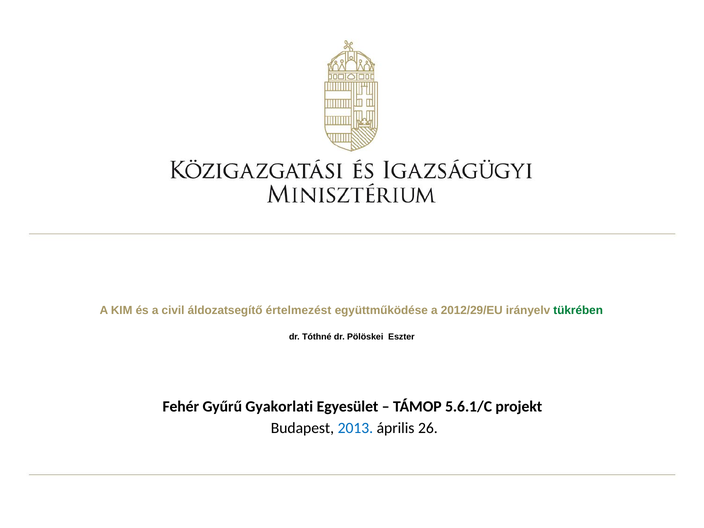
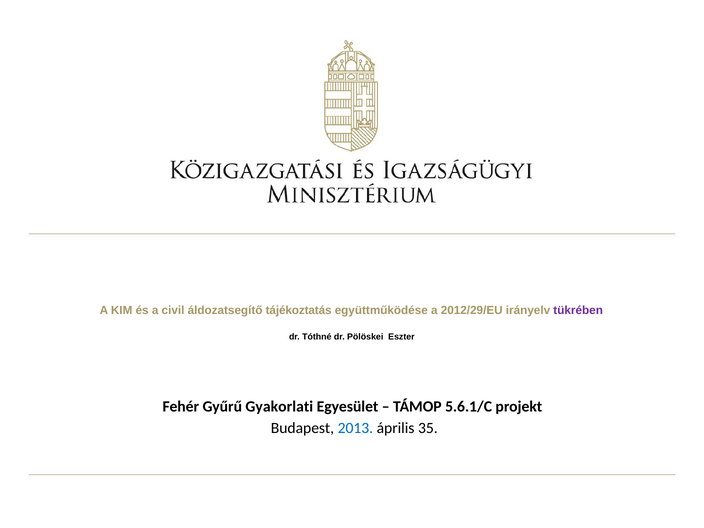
értelmezést: értelmezést -> tájékoztatás
tükrében colour: green -> purple
26: 26 -> 35
